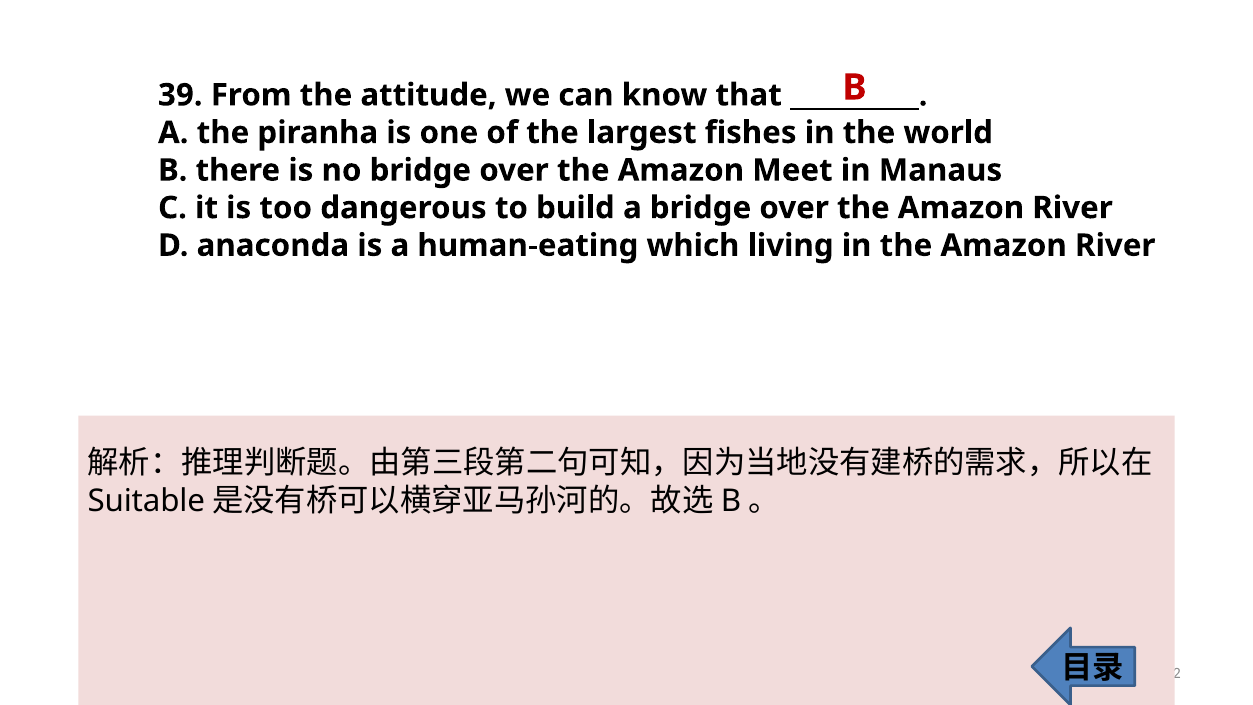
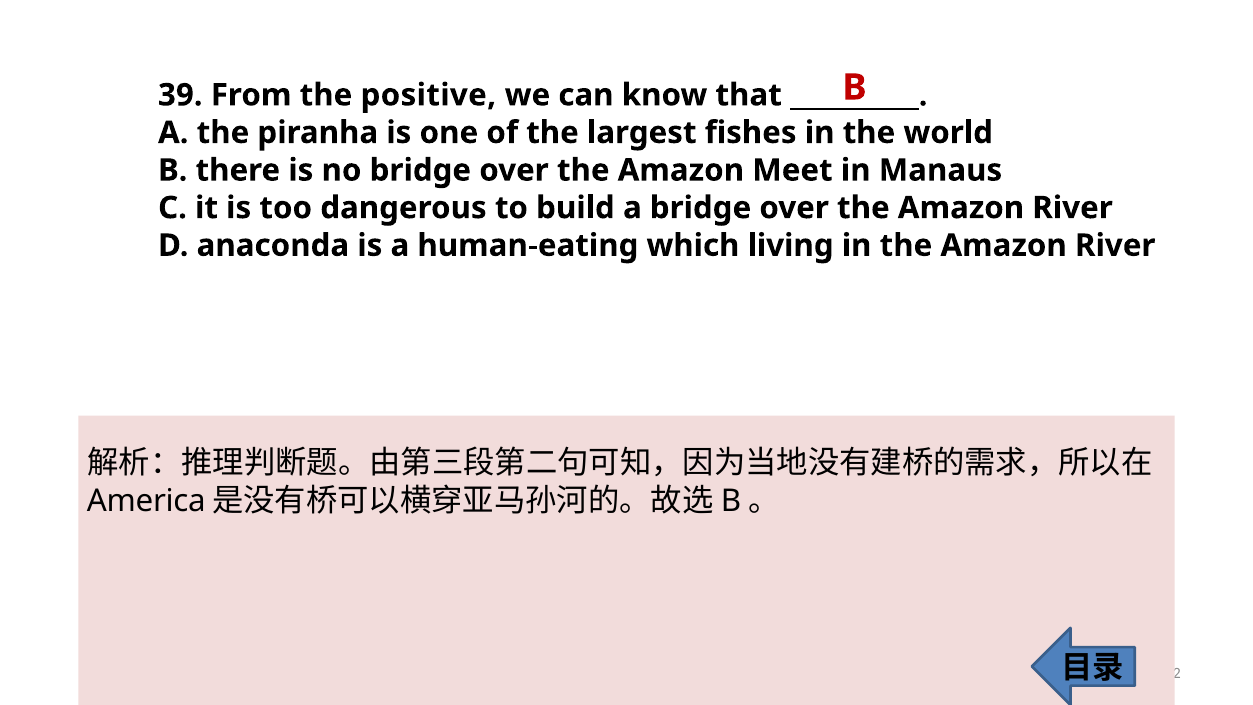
attitude: attitude -> positive
Suitable: Suitable -> America
